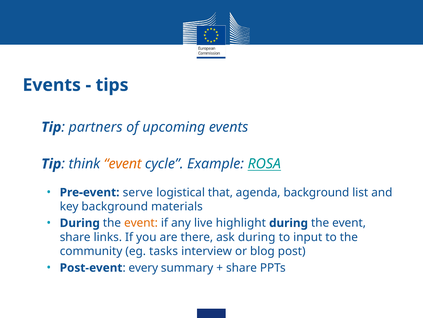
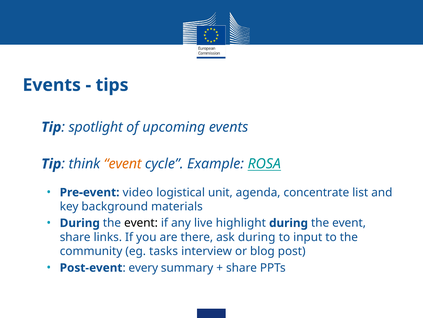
partners: partners -> spotlight
serve: serve -> video
that: that -> unit
agenda background: background -> concentrate
event at (141, 223) colour: orange -> black
